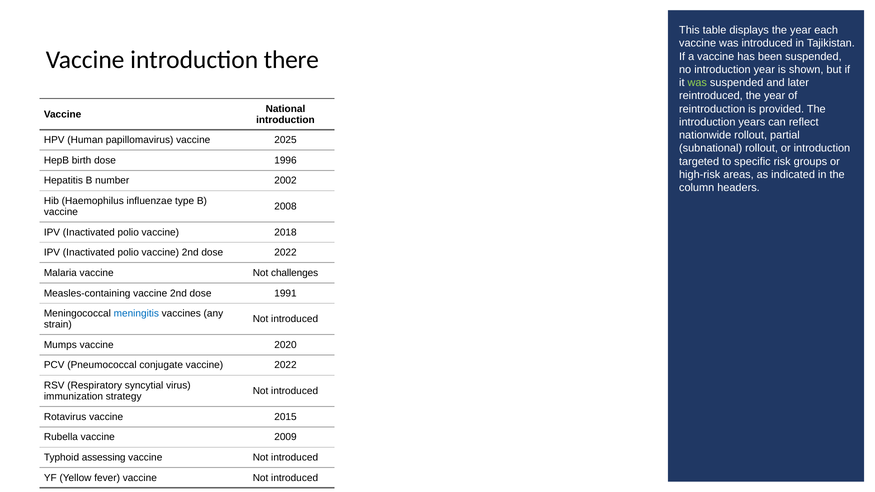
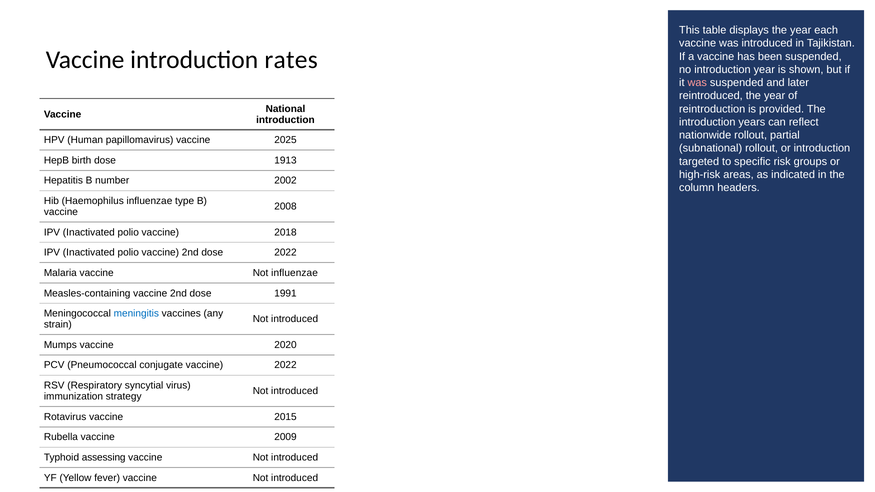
there: there -> rates
was at (697, 83) colour: light green -> pink
1996: 1996 -> 1913
Not challenges: challenges -> influenzae
